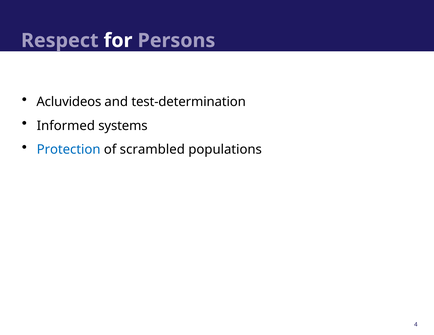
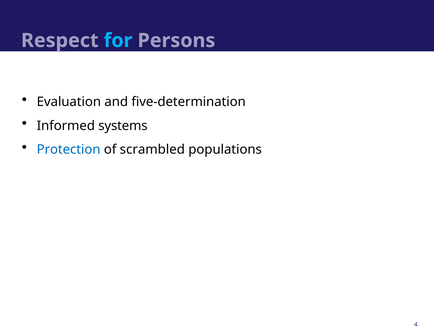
for colour: white -> light blue
Acluvideos: Acluvideos -> Evaluation
test-determination: test-determination -> five-determination
